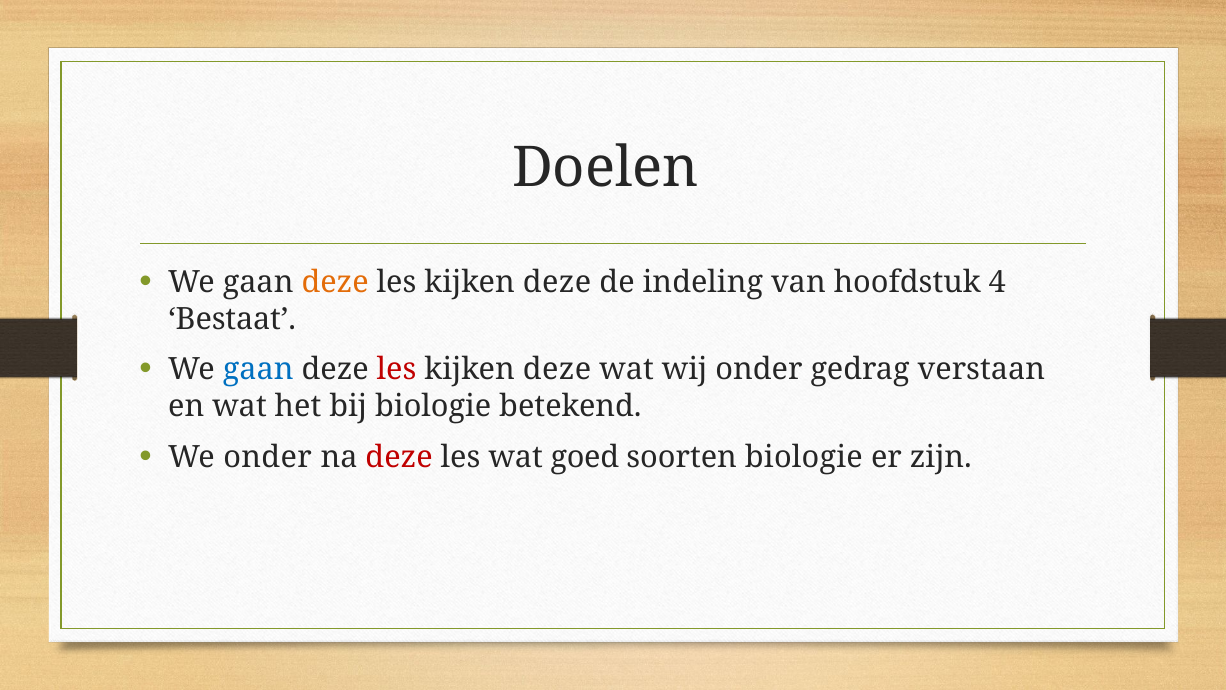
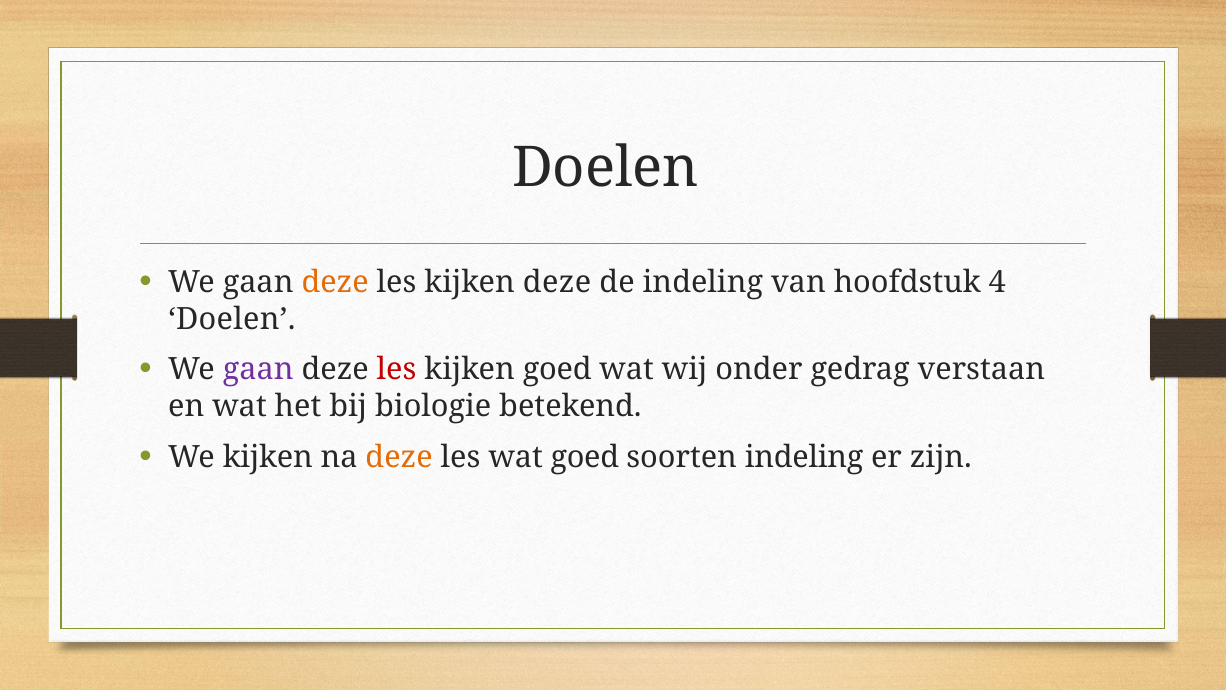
Bestaat at (232, 319): Bestaat -> Doelen
gaan at (258, 370) colour: blue -> purple
deze at (557, 370): deze -> goed
We onder: onder -> kijken
deze at (399, 457) colour: red -> orange
soorten biologie: biologie -> indeling
